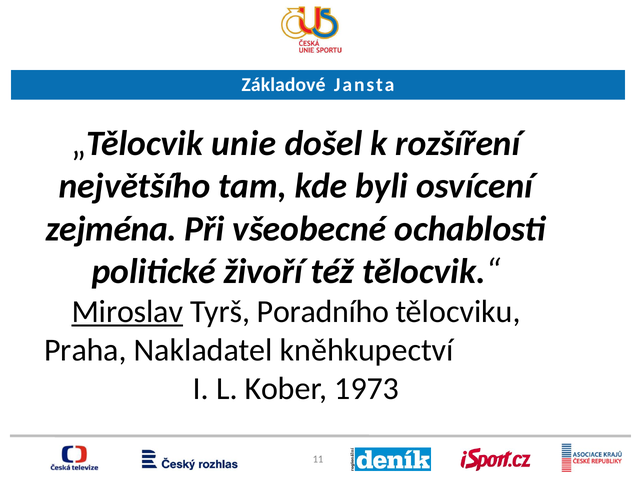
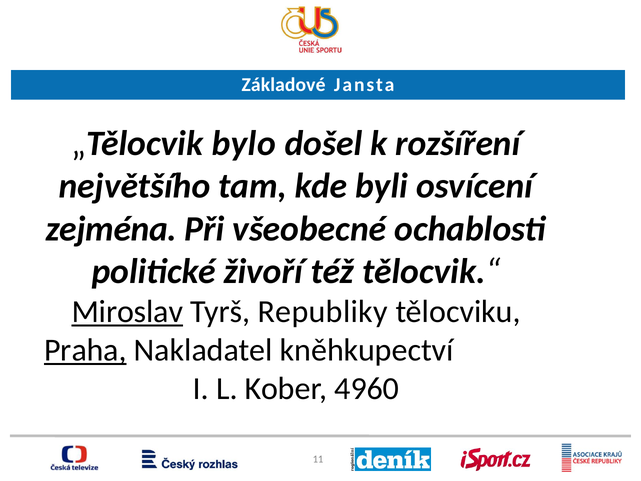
unie: unie -> bylo
Poradního: Poradního -> Republiky
Praha underline: none -> present
1973: 1973 -> 4960
